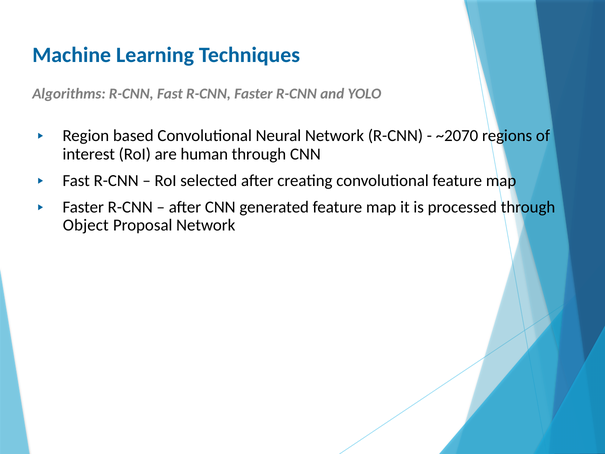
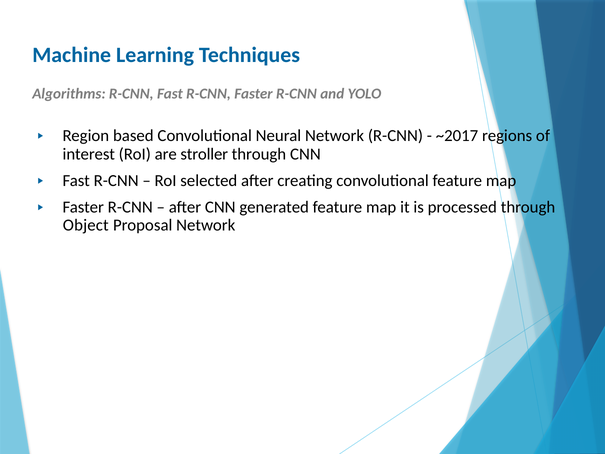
~2070: ~2070 -> ~2017
human: human -> stroller
